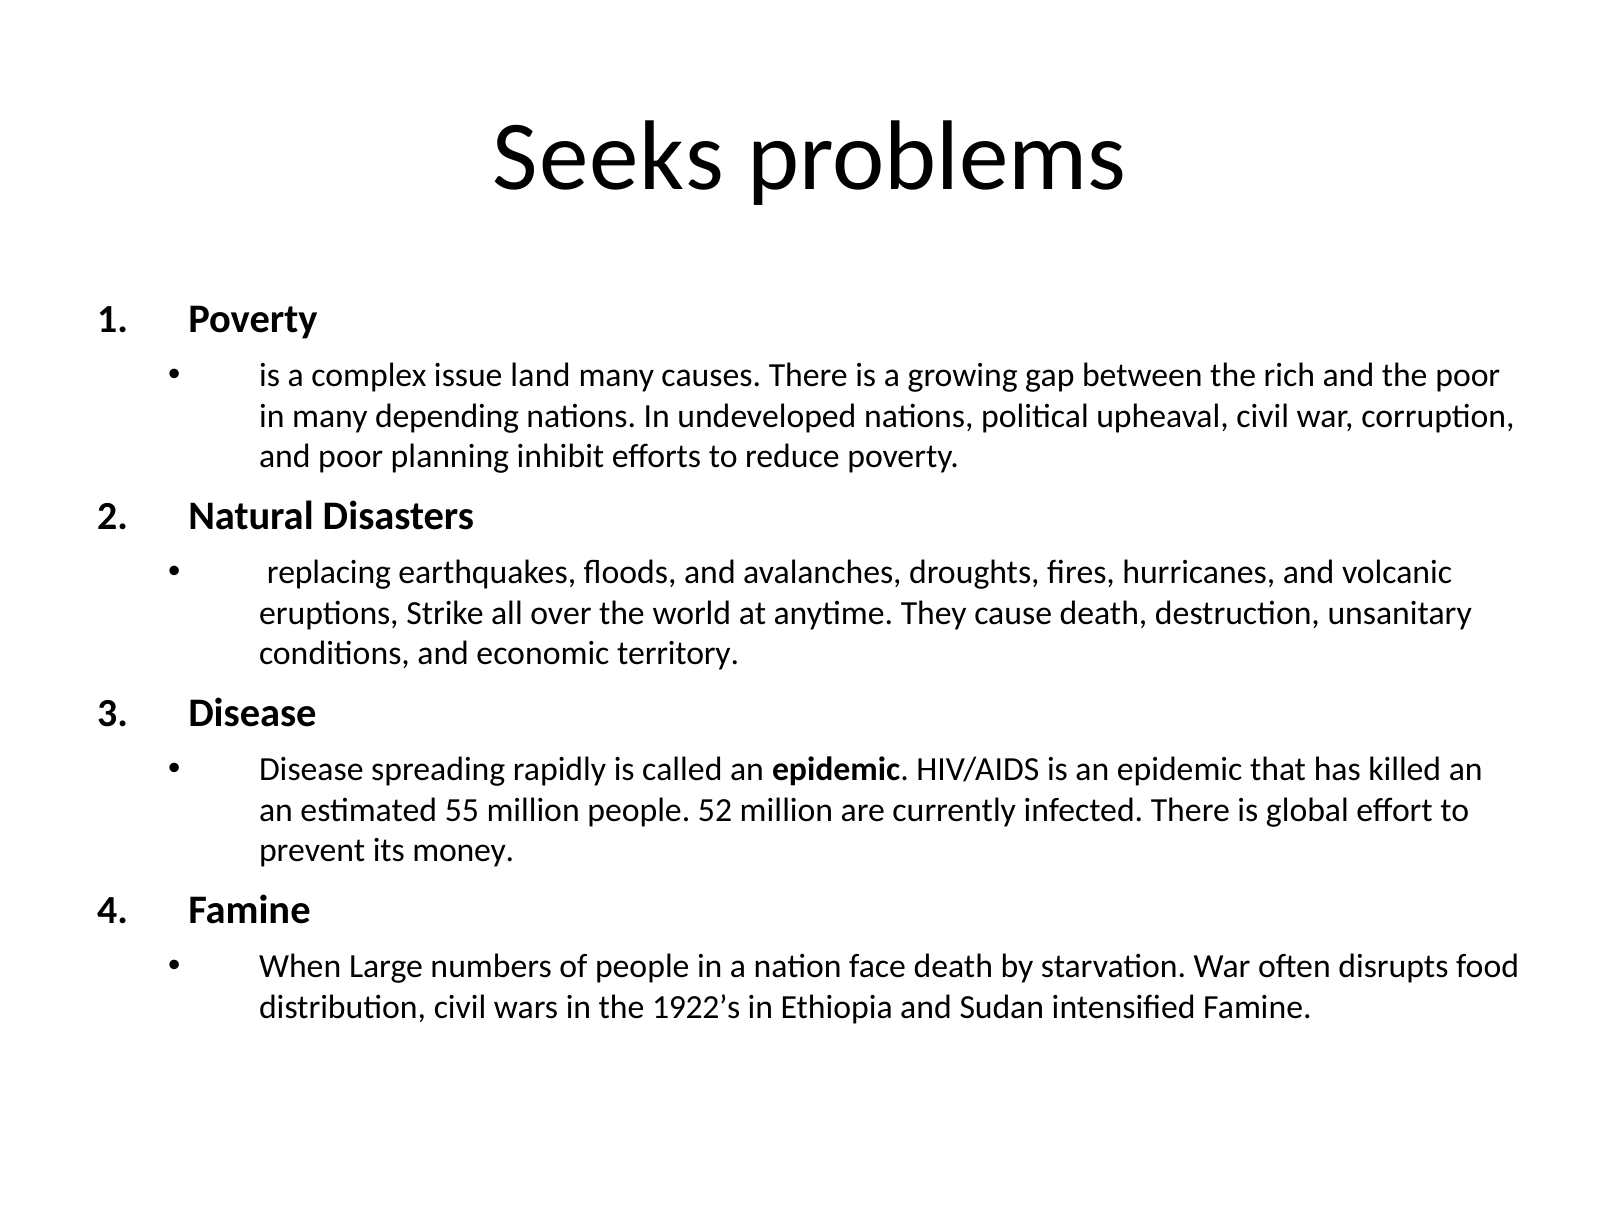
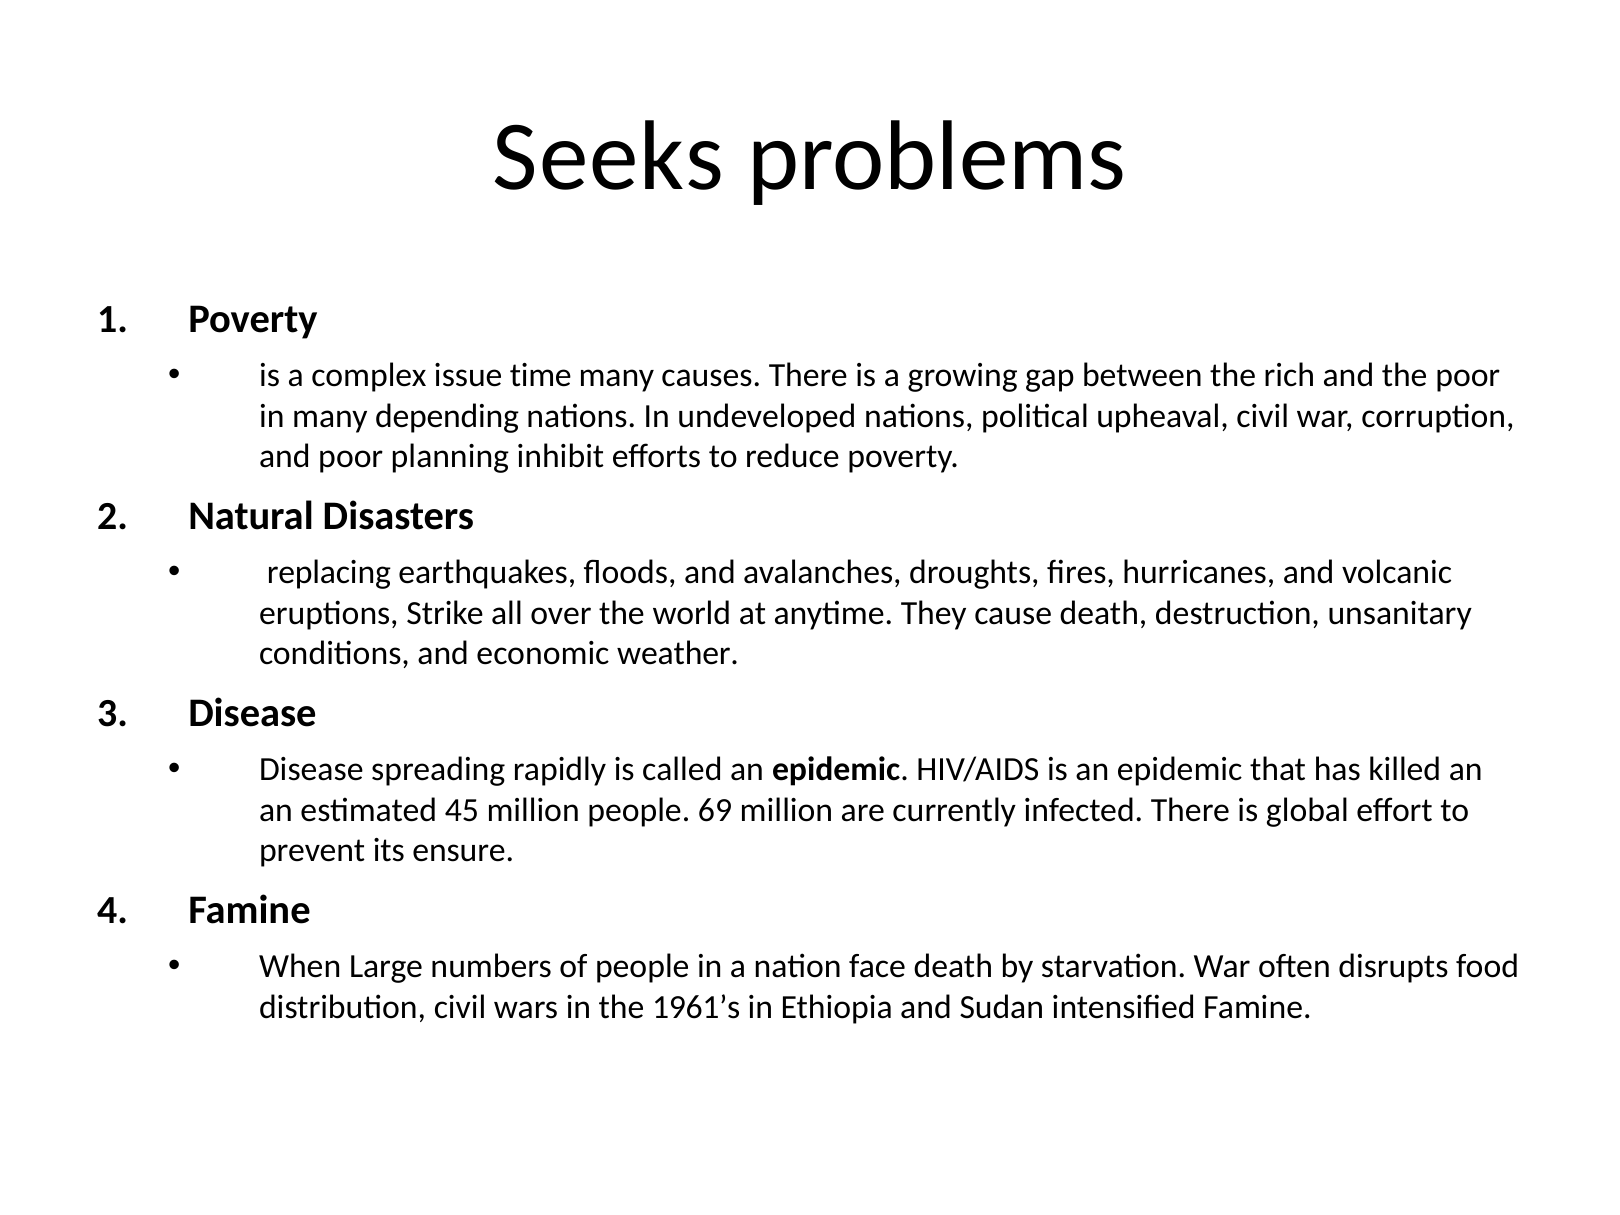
land: land -> time
territory: territory -> weather
55: 55 -> 45
52: 52 -> 69
money: money -> ensure
1922’s: 1922’s -> 1961’s
